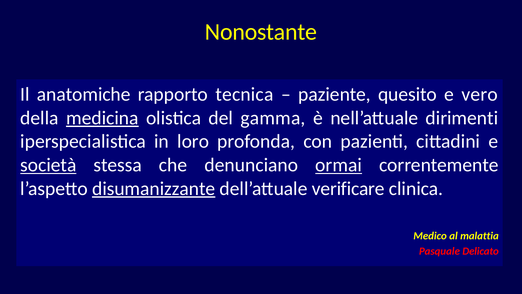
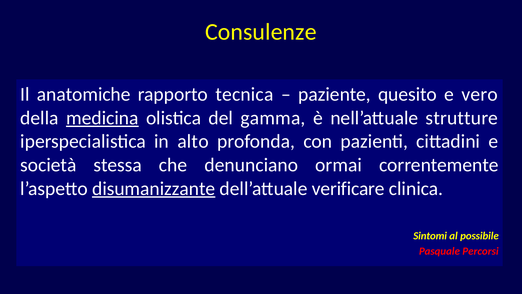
Nonostante: Nonostante -> Consulenze
dirimenti: dirimenti -> strutture
loro: loro -> alto
società underline: present -> none
ormai underline: present -> none
Medico: Medico -> Sintomi
malattia: malattia -> possibile
Delicato: Delicato -> Percorsi
